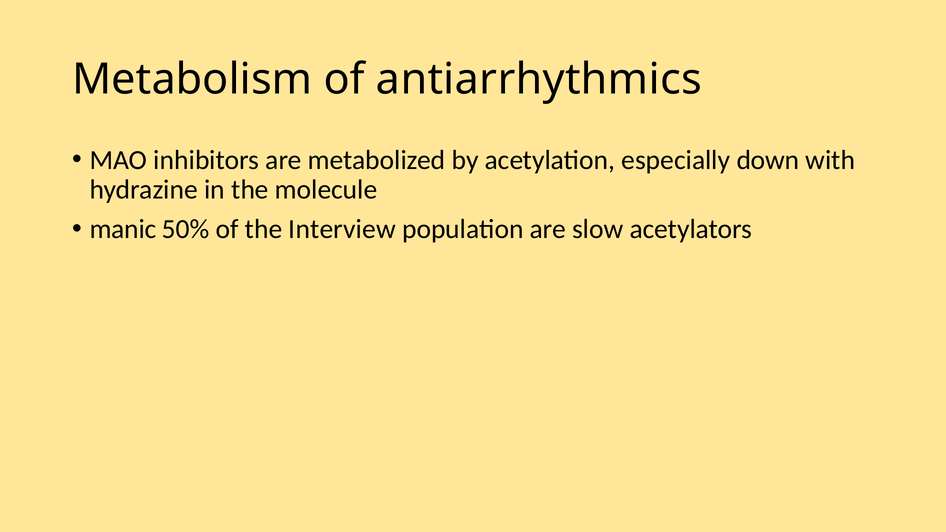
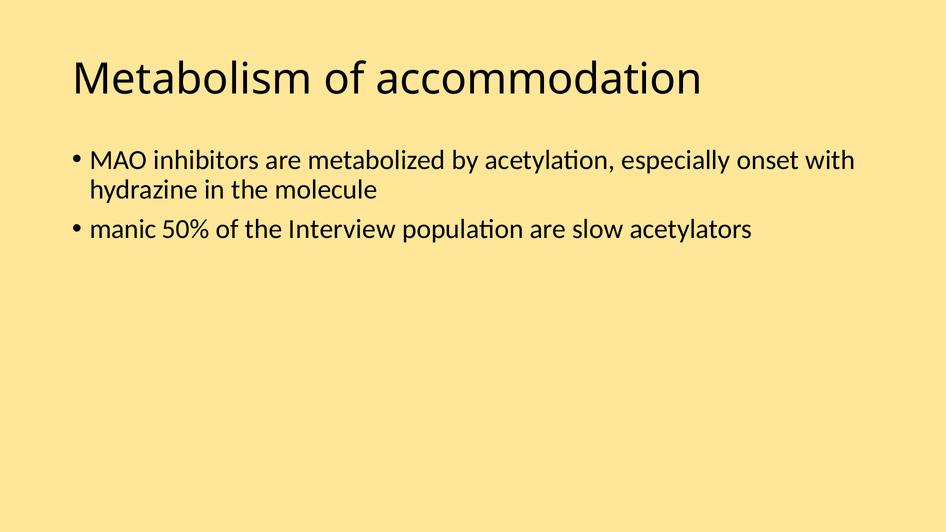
antiarrhythmics: antiarrhythmics -> accommodation
down: down -> onset
